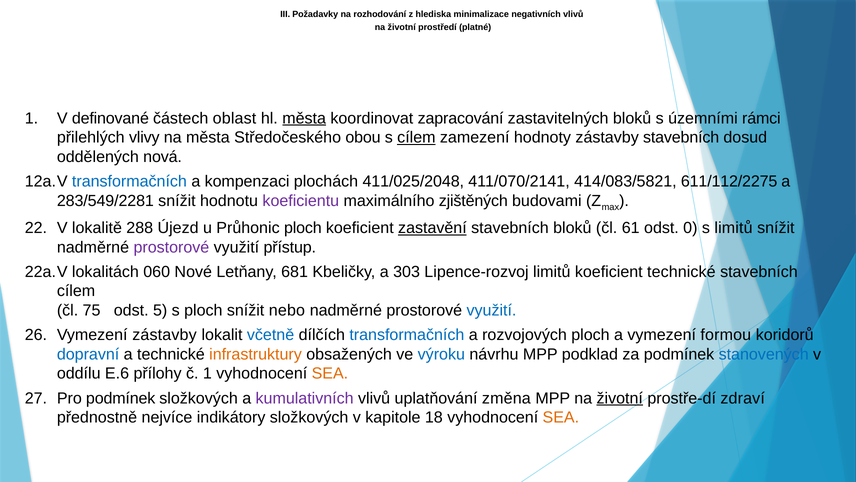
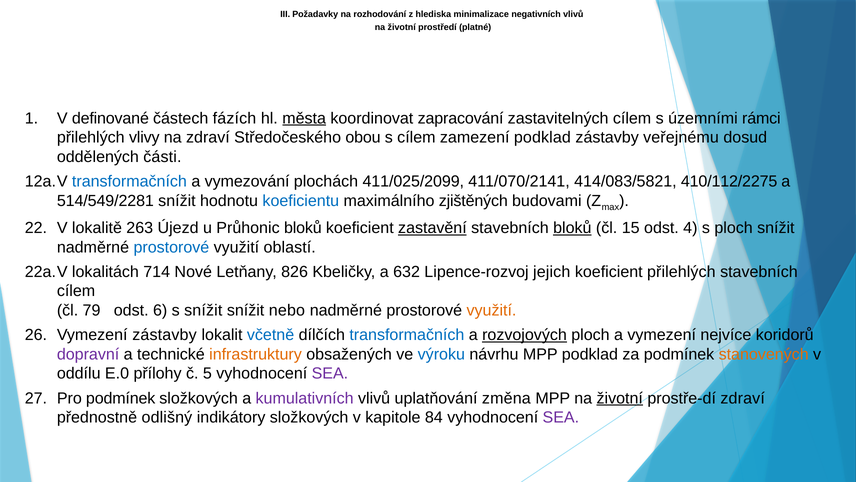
oblast: oblast -> fázích
zastavitelných bloků: bloků -> cílem
na města: města -> zdraví
cílem at (416, 137) underline: present -> none
zamezení hodnoty: hodnoty -> podklad
zástavby stavebních: stavebních -> veřejnému
nová: nová -> části
kompenzaci: kompenzaci -> vymezování
411/025/2048: 411/025/2048 -> 411/025/2099
611/112/2275: 611/112/2275 -> 410/112/2275
283/549/2281: 283/549/2281 -> 514/549/2281
koeficientu colour: purple -> blue
288: 288 -> 263
Průhonic ploch: ploch -> bloků
bloků at (572, 228) underline: none -> present
61: 61 -> 15
0: 0 -> 4
s limitů: limitů -> ploch
prostorové at (171, 247) colour: purple -> blue
přístup: přístup -> oblastí
060: 060 -> 714
681: 681 -> 826
303: 303 -> 632
Lipence-rozvoj limitů: limitů -> jejich
koeficient technické: technické -> přilehlých
75: 75 -> 79
5: 5 -> 6
s ploch: ploch -> snížit
využití at (492, 310) colour: blue -> orange
rozvojových underline: none -> present
formou: formou -> nejvíce
dopravní colour: blue -> purple
stanovených colour: blue -> orange
E.6: E.6 -> E.0
č 1: 1 -> 5
SEA at (330, 373) colour: orange -> purple
nejvíce: nejvíce -> odlišný
18: 18 -> 84
SEA at (561, 417) colour: orange -> purple
